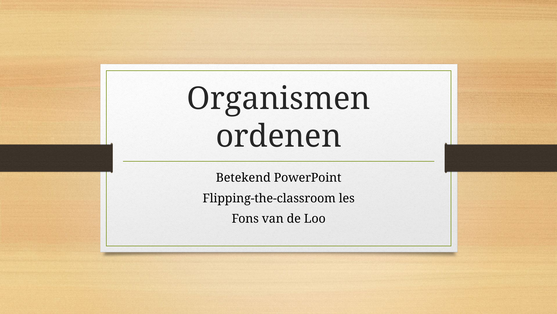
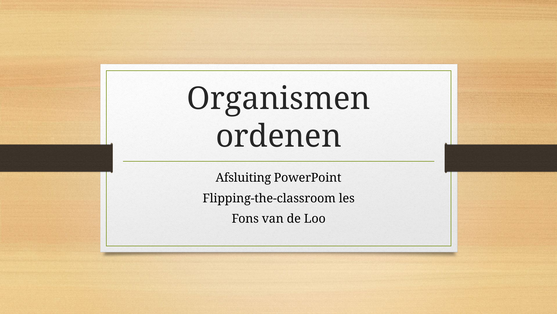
Betekend: Betekend -> Afsluiting
